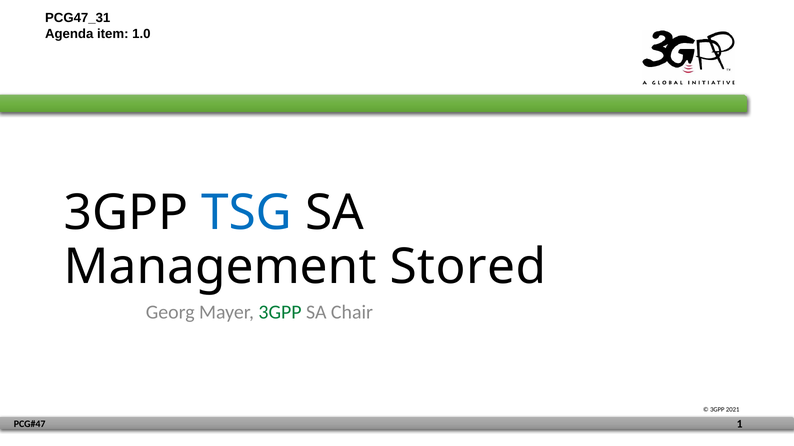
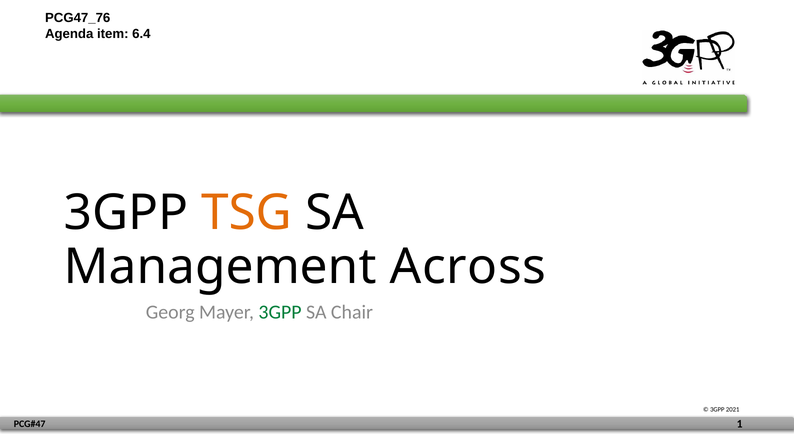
PCG47_31: PCG47_31 -> PCG47_76
1.0: 1.0 -> 6.4
TSG colour: blue -> orange
Stored: Stored -> Across
